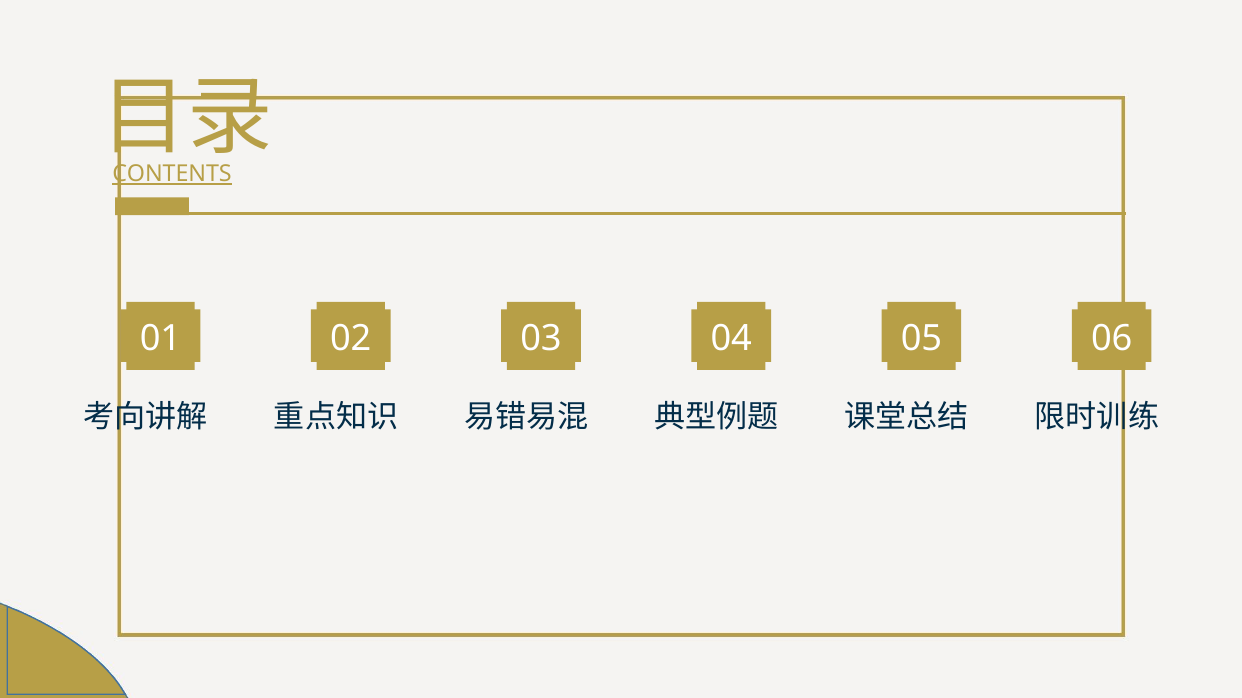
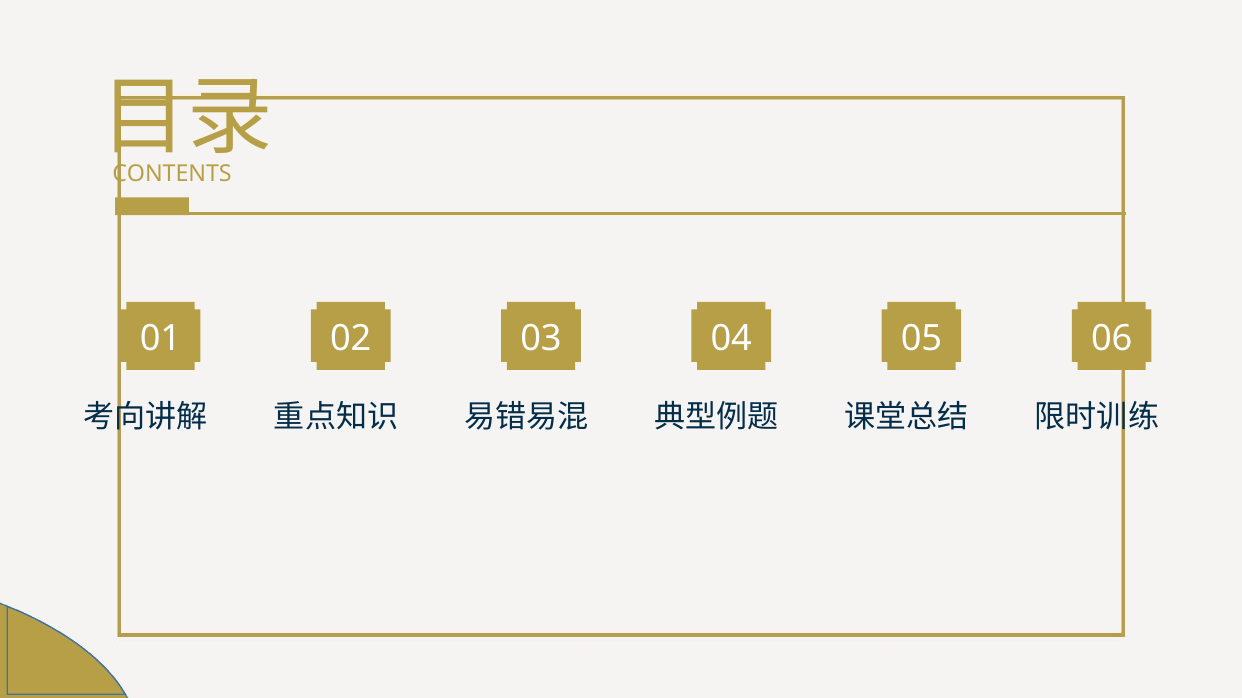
CONTENTS underline: present -> none
